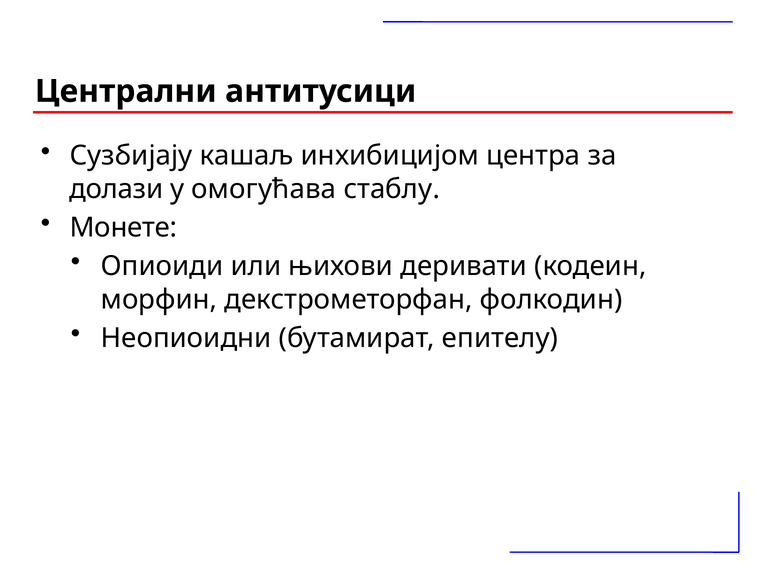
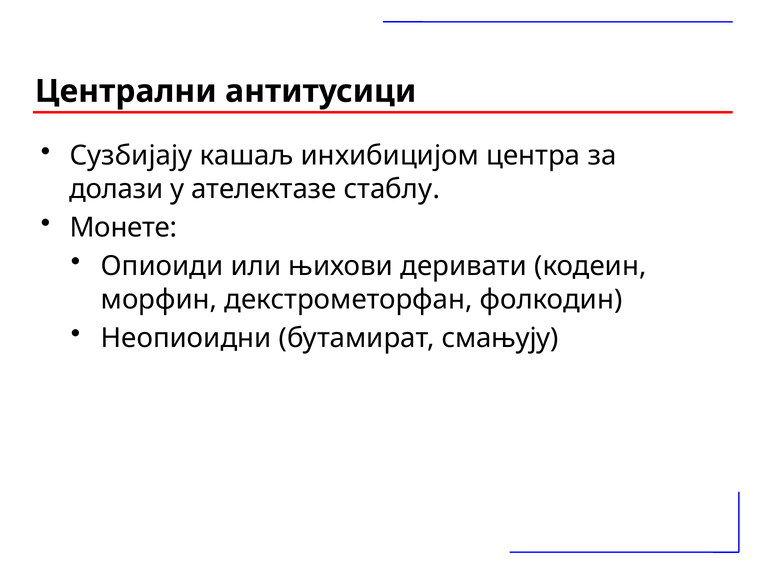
омогућава: омогућава -> ателектазе
епителу: епителу -> смањују
